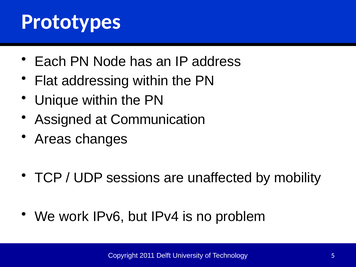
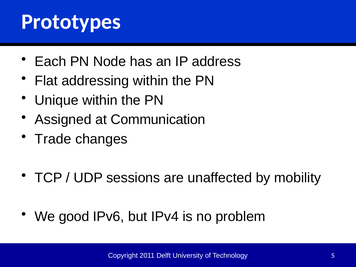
Areas: Areas -> Trade
work: work -> good
